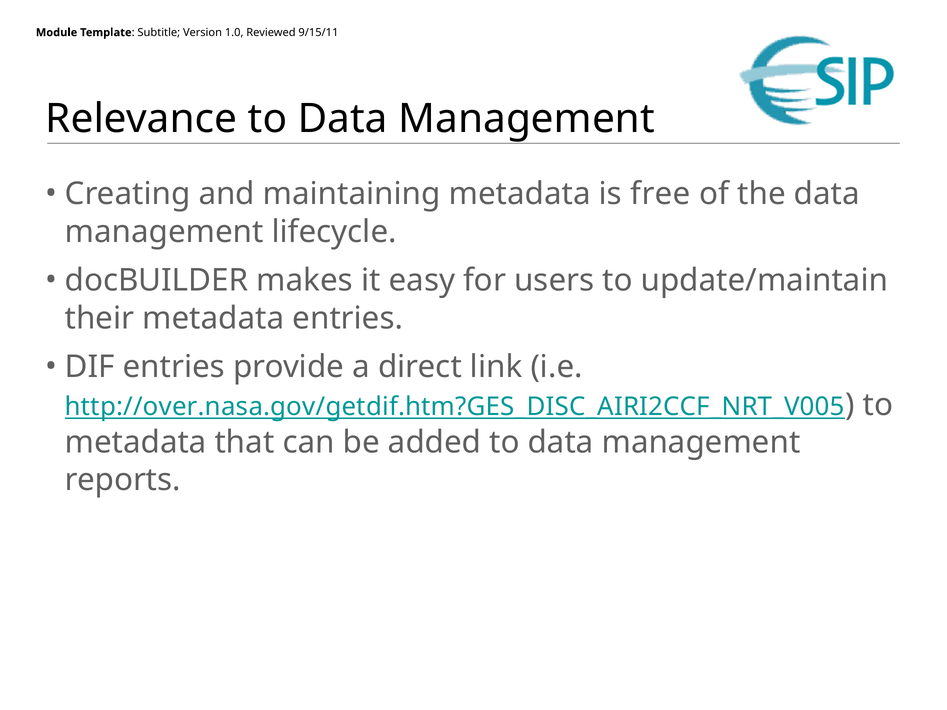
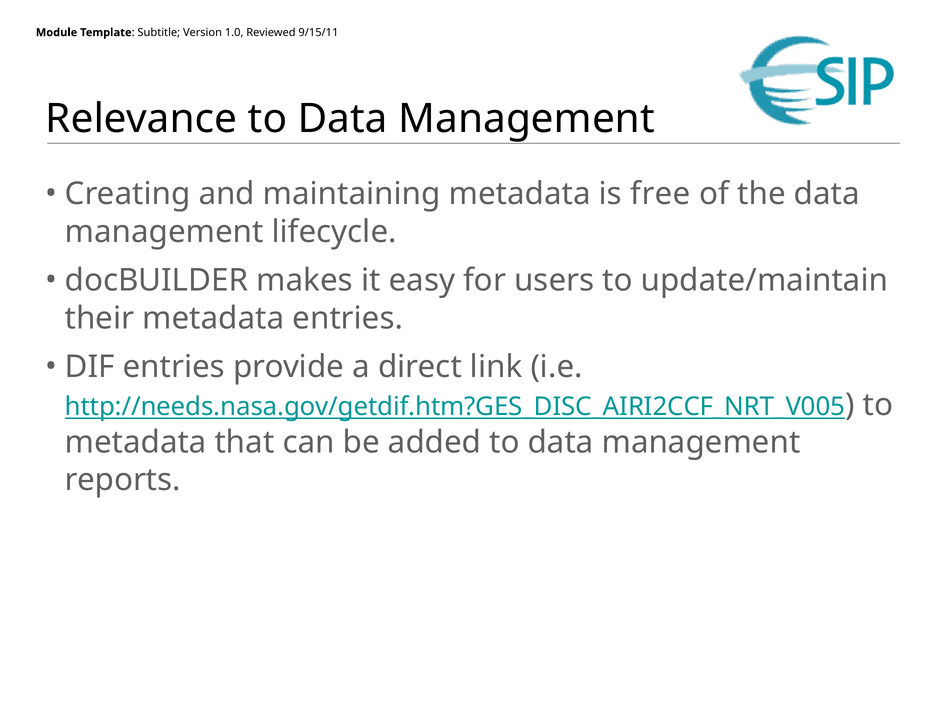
http://over.nasa.gov/getdif.htm?GES_DISC_AIRI2CCF_NRT_V005: http://over.nasa.gov/getdif.htm?GES_DISC_AIRI2CCF_NRT_V005 -> http://needs.nasa.gov/getdif.htm?GES_DISC_AIRI2CCF_NRT_V005
